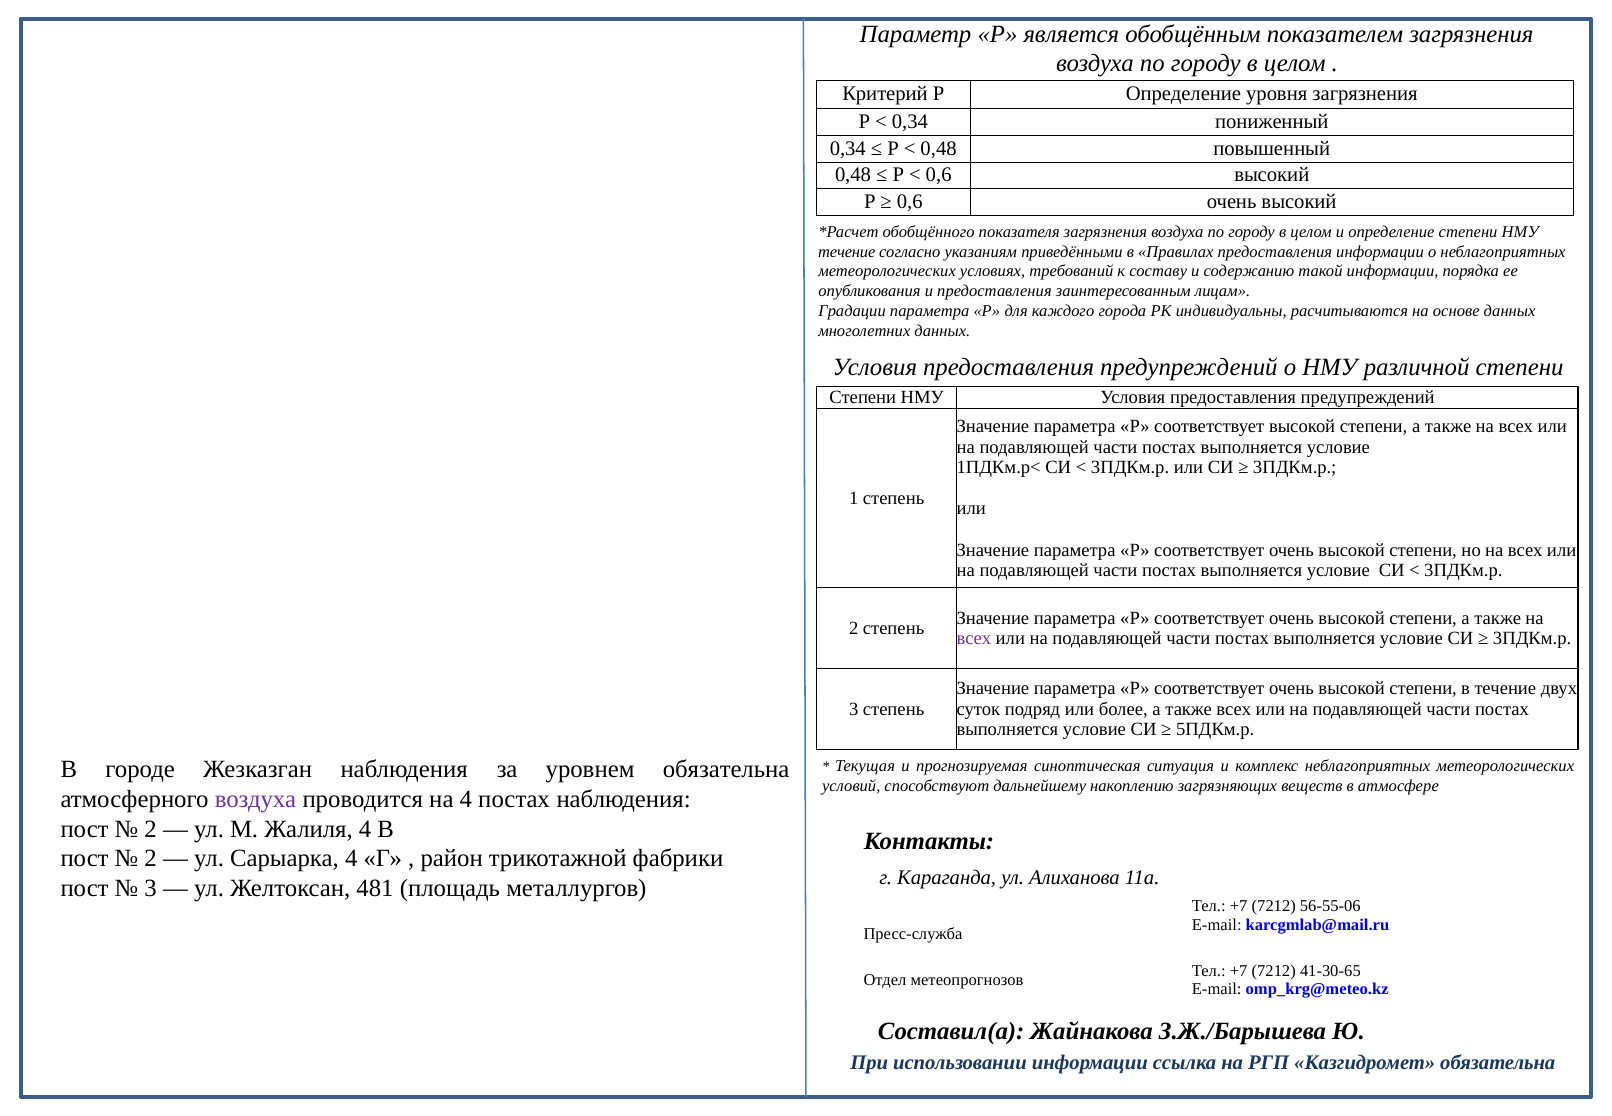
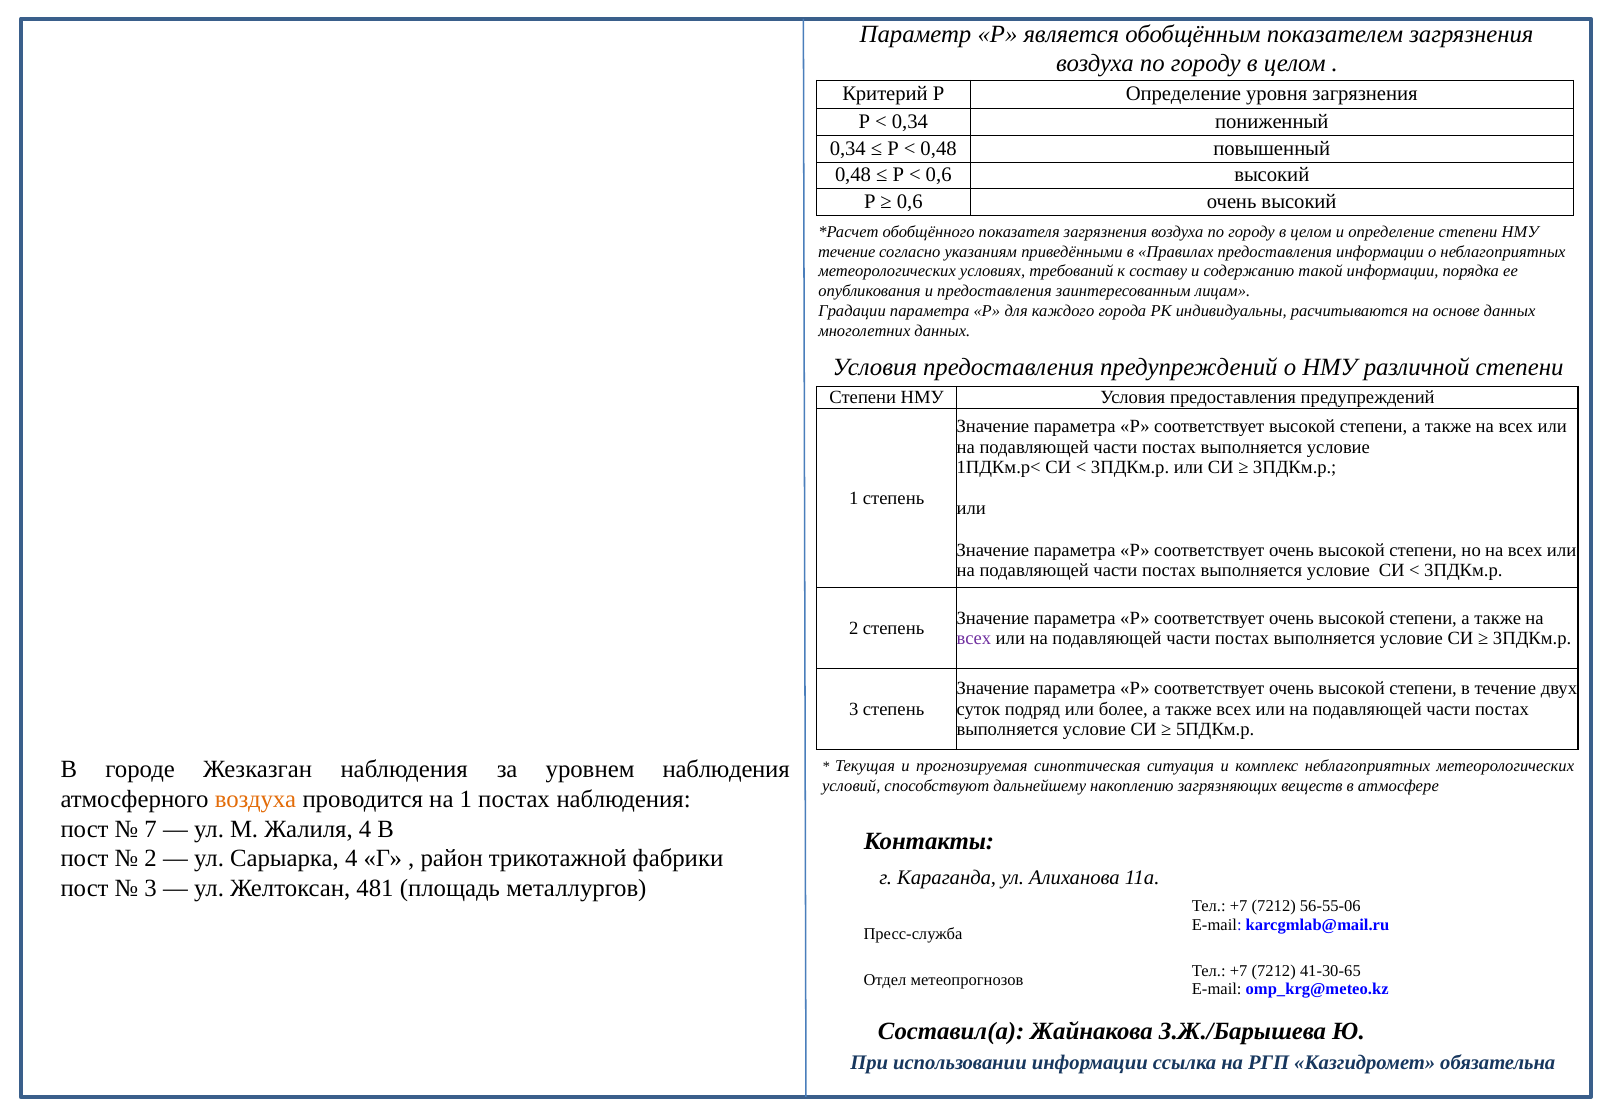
уровнем обязательна: обязательна -> наблюдения
воздуха at (255, 799) colour: purple -> orange
на 4: 4 -> 1
2 at (151, 829): 2 -> 7
